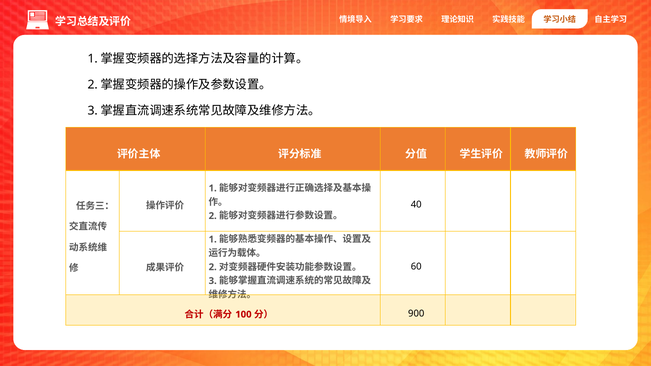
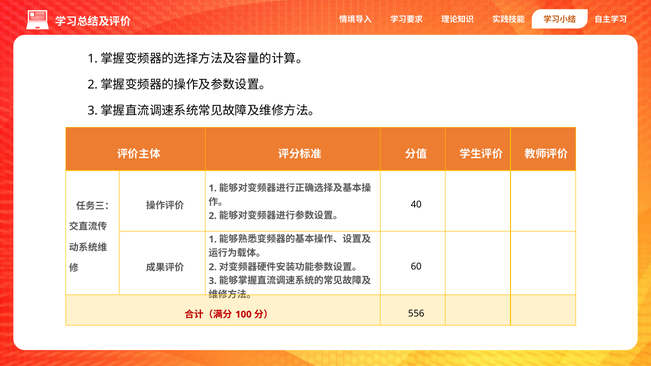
900: 900 -> 556
